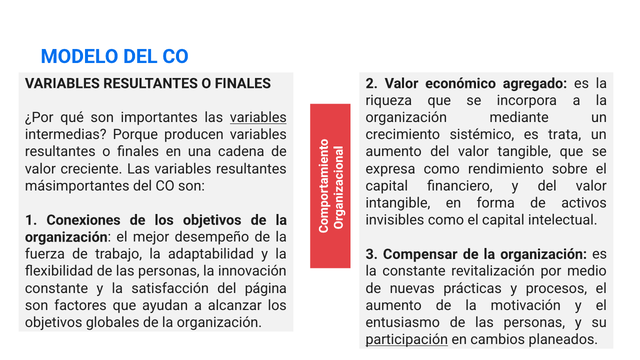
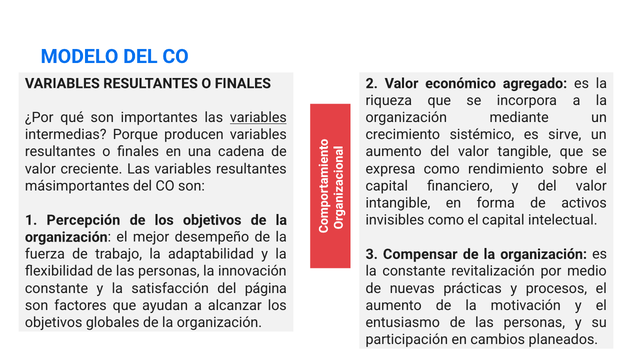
trata: trata -> sirve
Conexiones: Conexiones -> Percepción
participación underline: present -> none
